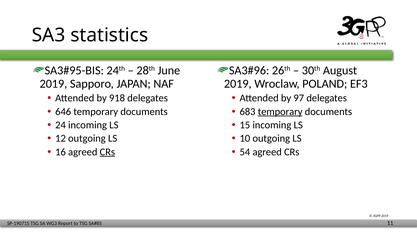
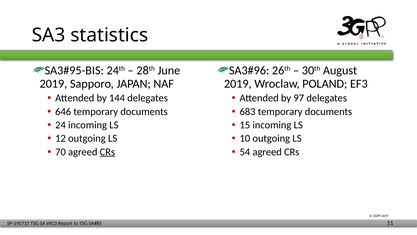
918: 918 -> 144
temporary at (280, 111) underline: present -> none
16: 16 -> 70
